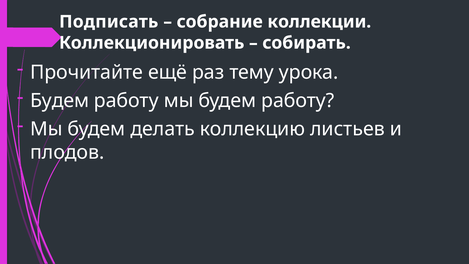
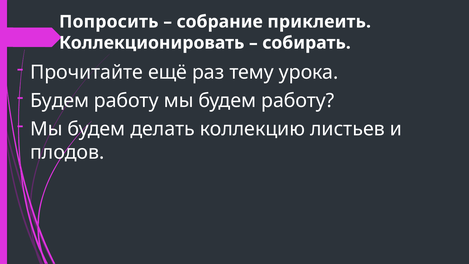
Подписать: Подписать -> Попросить
коллекции: коллекции -> приклеить
